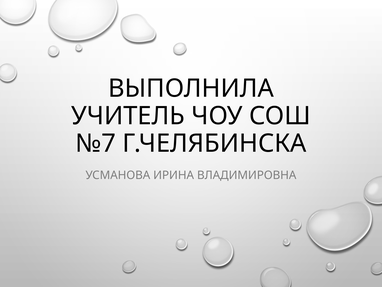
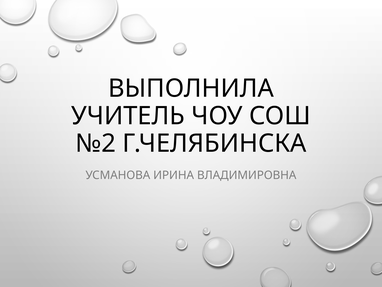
№7: №7 -> №2
